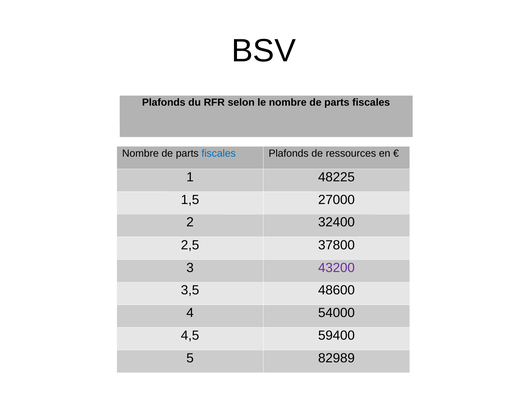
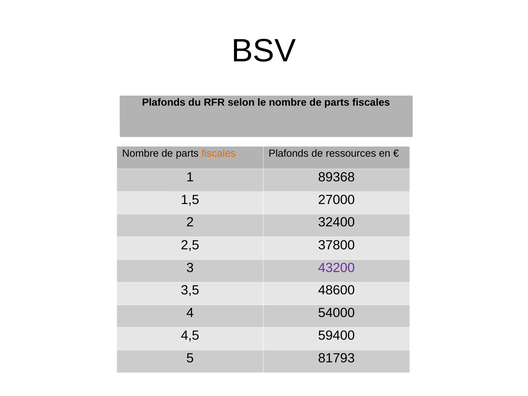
fiscales at (219, 153) colour: blue -> orange
48225: 48225 -> 89368
82989: 82989 -> 81793
